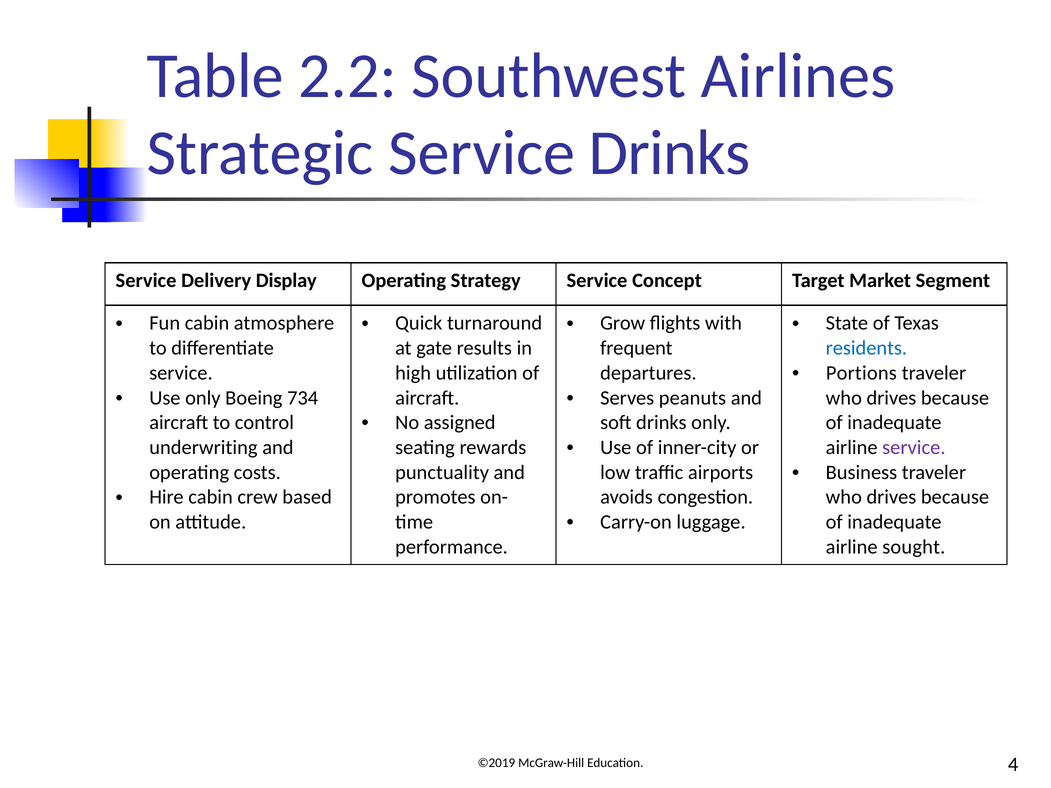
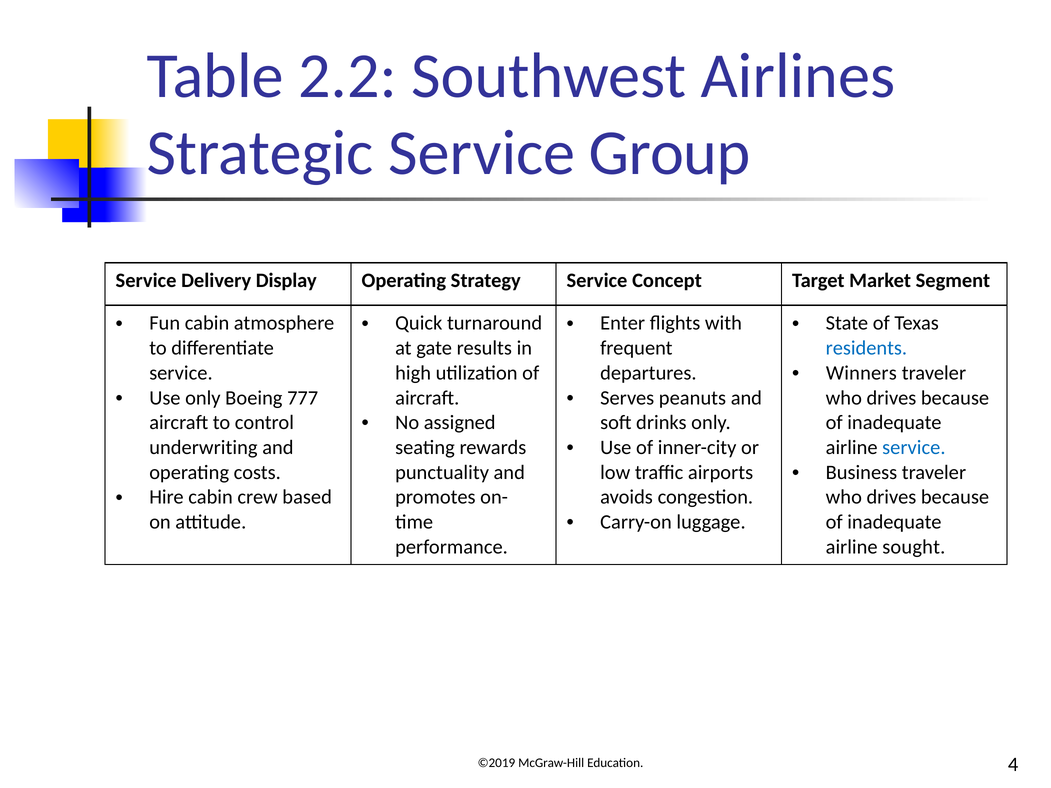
Service Drinks: Drinks -> Group
Grow: Grow -> Enter
Portions: Portions -> Winners
734: 734 -> 777
service at (914, 448) colour: purple -> blue
